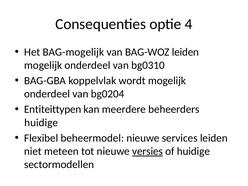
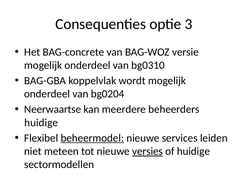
4: 4 -> 3
BAG-mogelijk: BAG-mogelijk -> BAG-concrete
BAG-WOZ leiden: leiden -> versie
Entiteittypen: Entiteittypen -> Neerwaartse
beheermodel underline: none -> present
